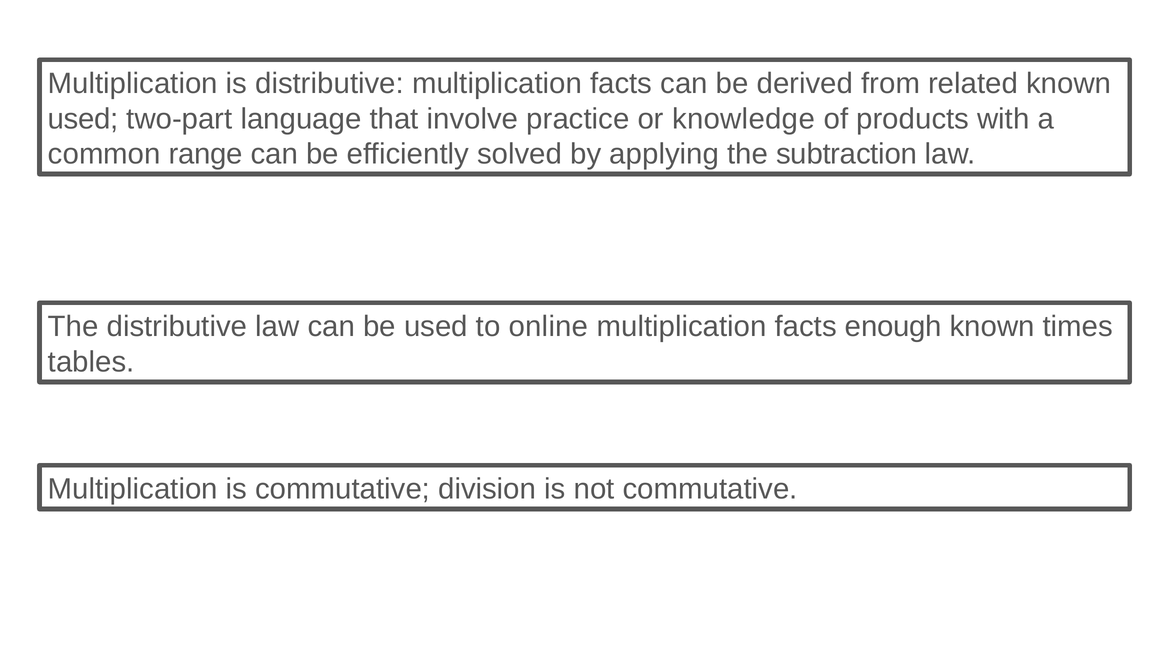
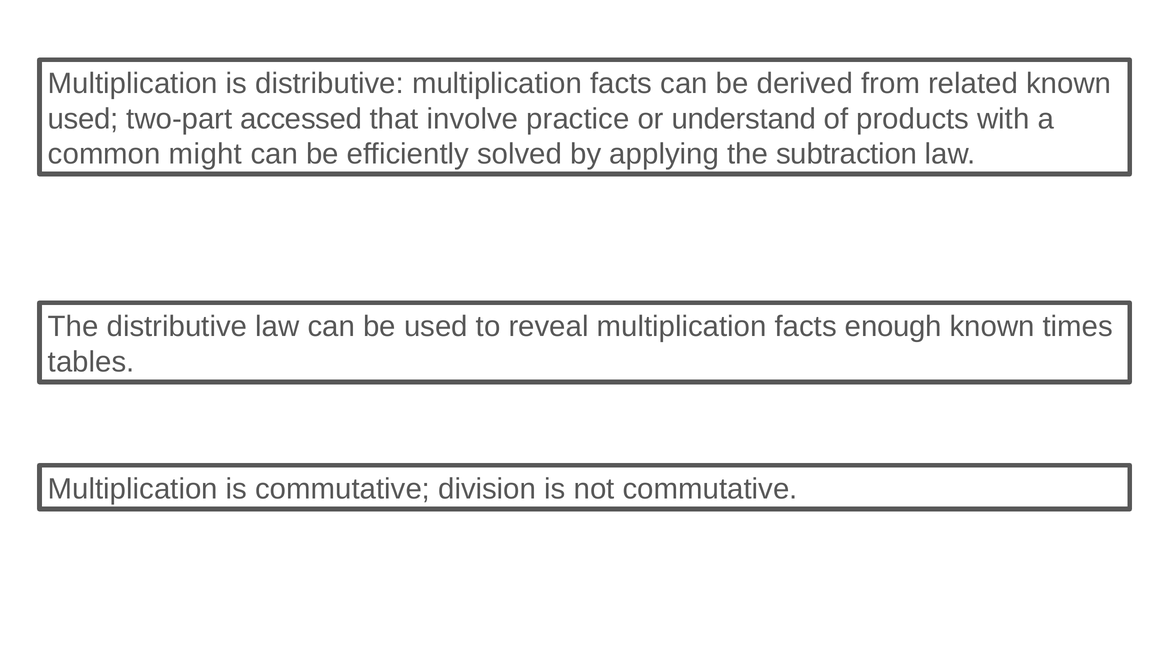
language: language -> accessed
knowledge: knowledge -> understand
range: range -> might
online: online -> reveal
